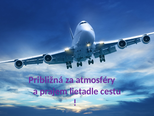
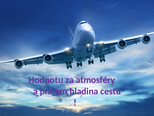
Približná: Približná -> Hodnotu
lietadle: lietadle -> hladina
